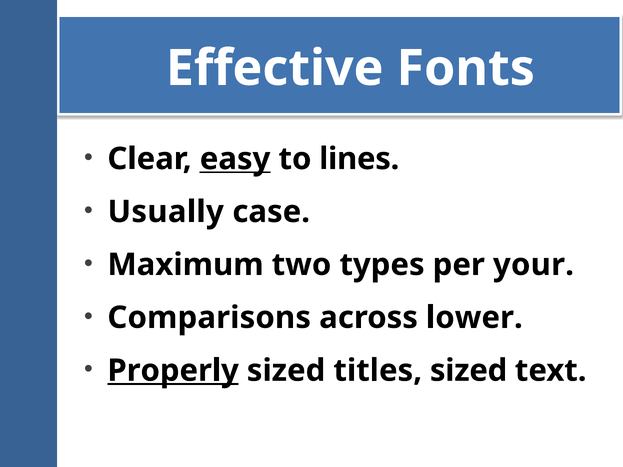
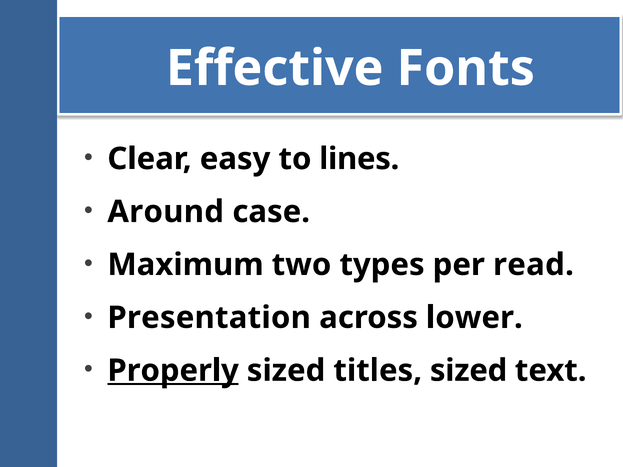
easy underline: present -> none
Usually: Usually -> Around
your: your -> read
Comparisons: Comparisons -> Presentation
